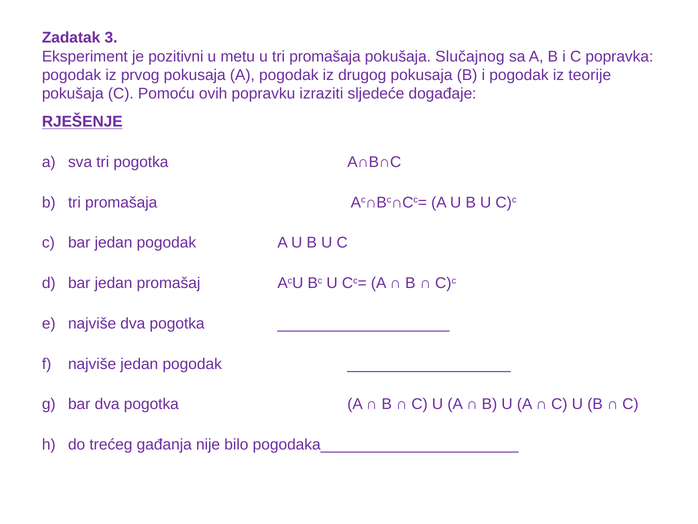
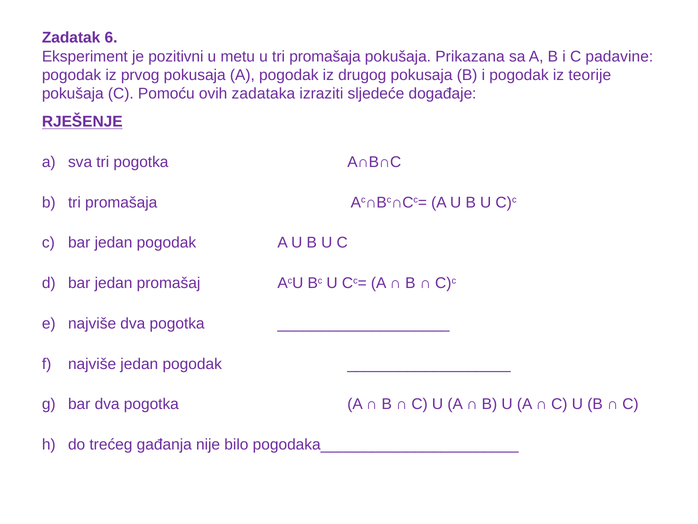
3: 3 -> 6
Slučajnog: Slučajnog -> Prikazana
popravka: popravka -> padavine
popravku: popravku -> zadataka
